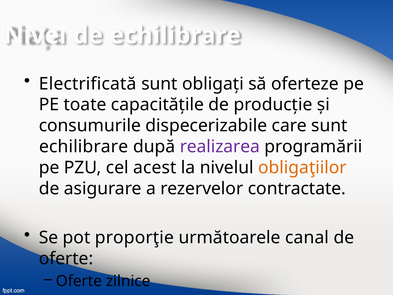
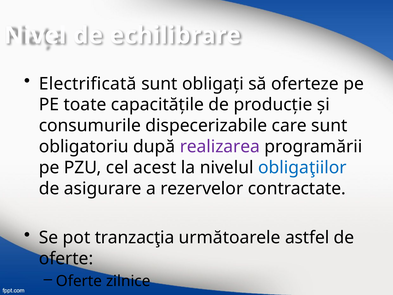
echilibrare at (84, 147): echilibrare -> obligatoriu
obligaţiilor colour: orange -> blue
proporţie: proporţie -> tranzacţia
canal: canal -> astfel
